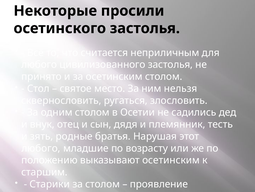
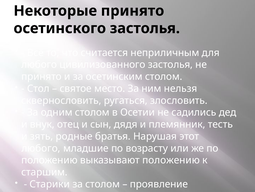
Некоторые просили: просили -> принято
выказывают осетинским: осетинским -> положению
